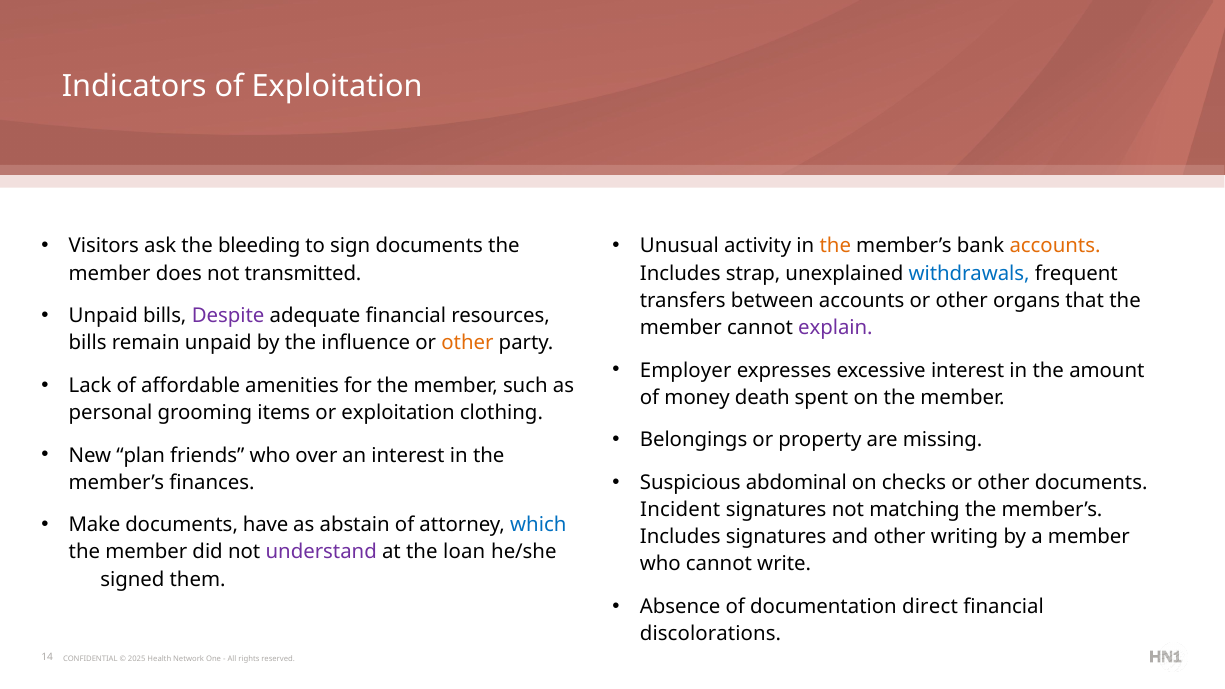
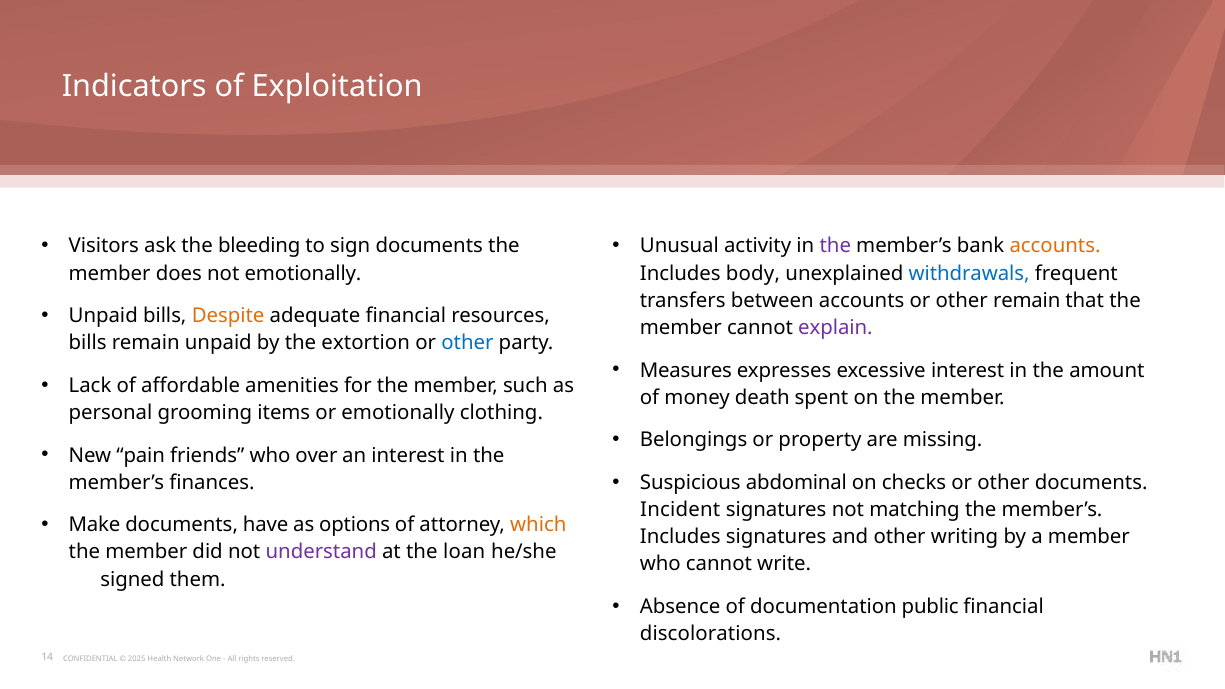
the at (835, 246) colour: orange -> purple
not transmitted: transmitted -> emotionally
strap: strap -> body
other organs: organs -> remain
Despite colour: purple -> orange
influence: influence -> extortion
other at (467, 343) colour: orange -> blue
Employer: Employer -> Measures
or exploitation: exploitation -> emotionally
plan: plan -> pain
abstain: abstain -> options
which colour: blue -> orange
direct: direct -> public
